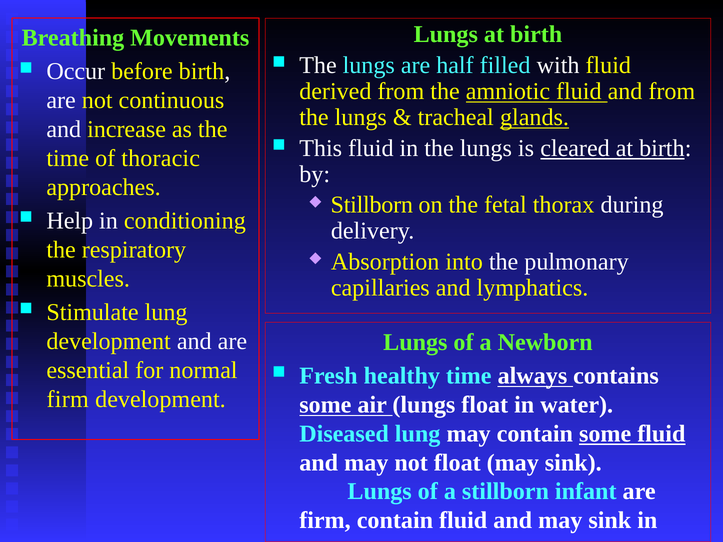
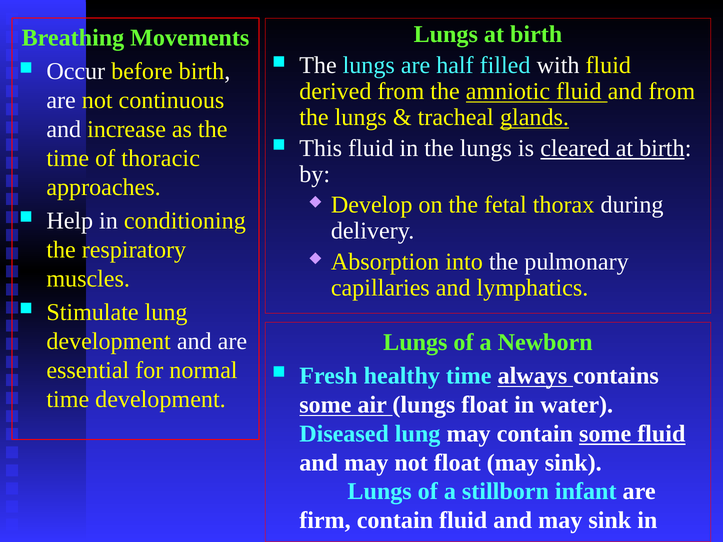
Stillborn at (372, 205): Stillborn -> Develop
firm at (68, 399): firm -> time
